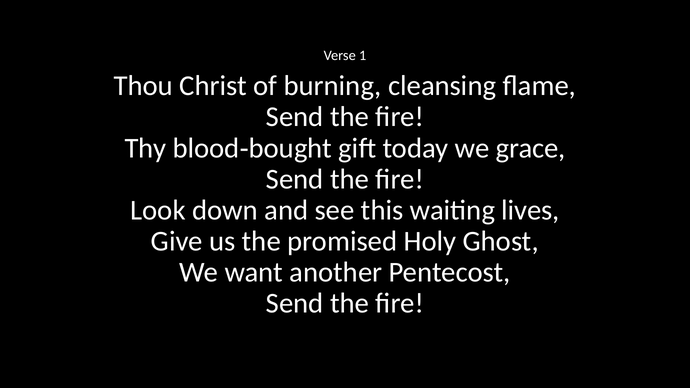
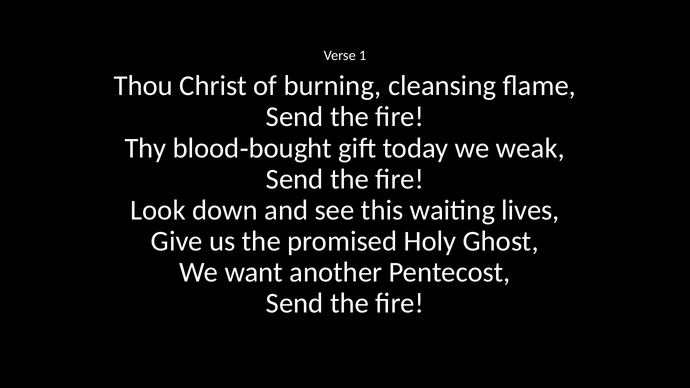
grace: grace -> weak
